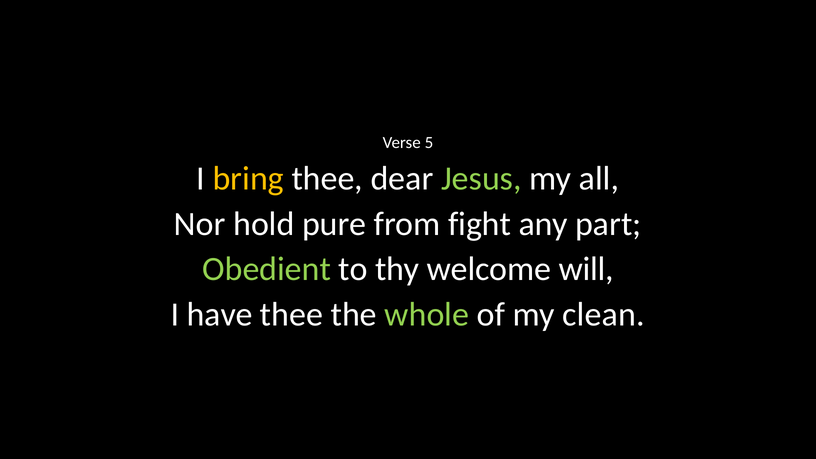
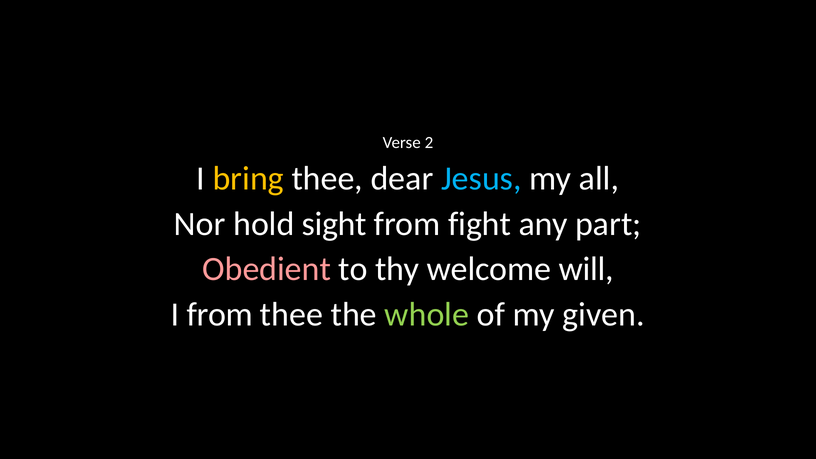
5: 5 -> 2
Jesus colour: light green -> light blue
pure: pure -> sight
Obedient colour: light green -> pink
I have: have -> from
clean: clean -> given
